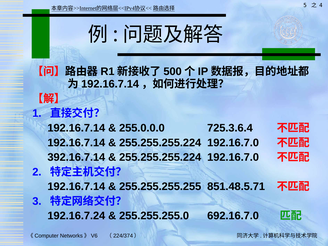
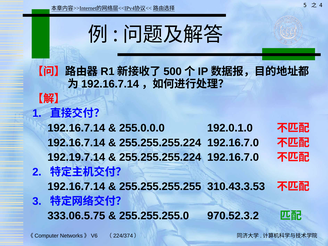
725.3.6.4: 725.3.6.4 -> 192.0.1.0
392.16.7.14: 392.16.7.14 -> 192.19.7.14
851.48.5.71: 851.48.5.71 -> 310.43.3.53
192.16.7.24: 192.16.7.24 -> 333.06.5.75
692.16.7.0: 692.16.7.0 -> 970.52.3.2
